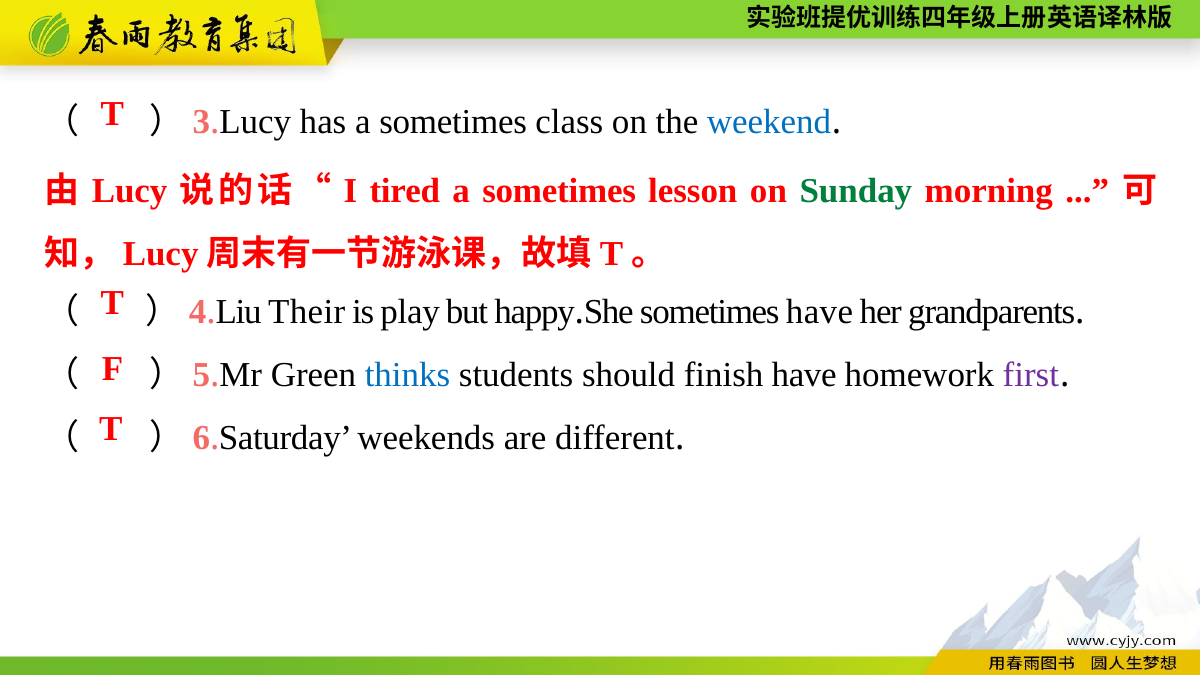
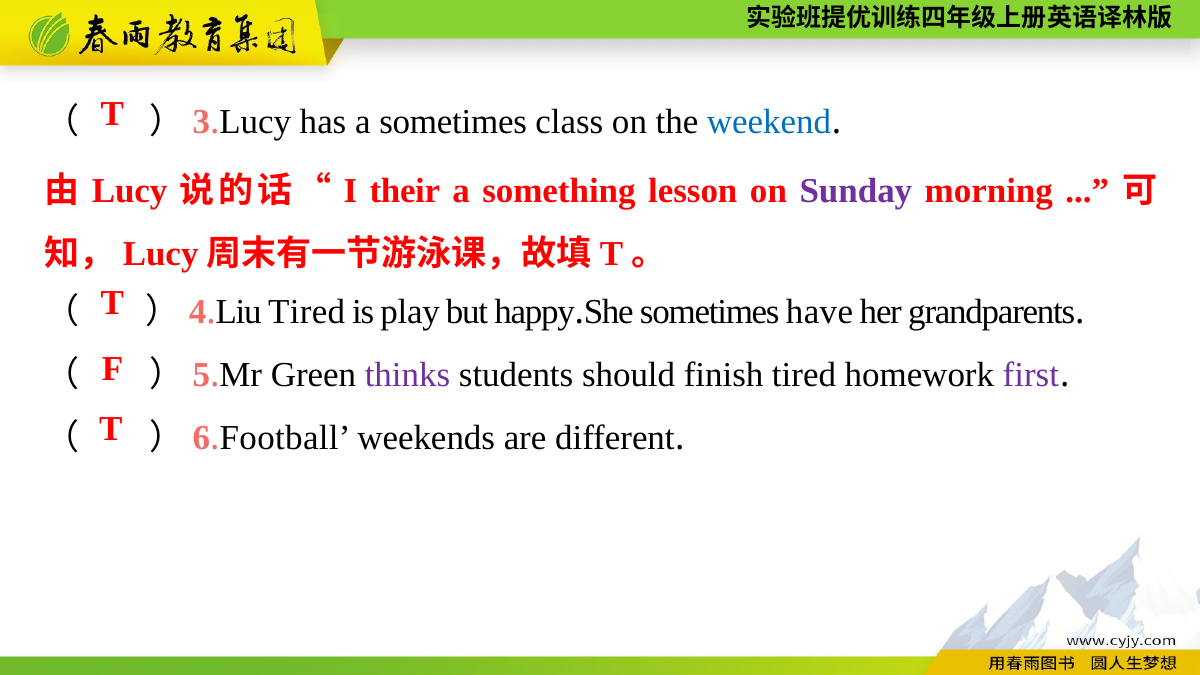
tired: tired -> their
sometimes at (559, 191): sometimes -> something
Sunday colour: green -> purple
Their at (307, 312): Their -> Tired
thinks colour: blue -> purple
finish have: have -> tired
Saturday: Saturday -> Football
